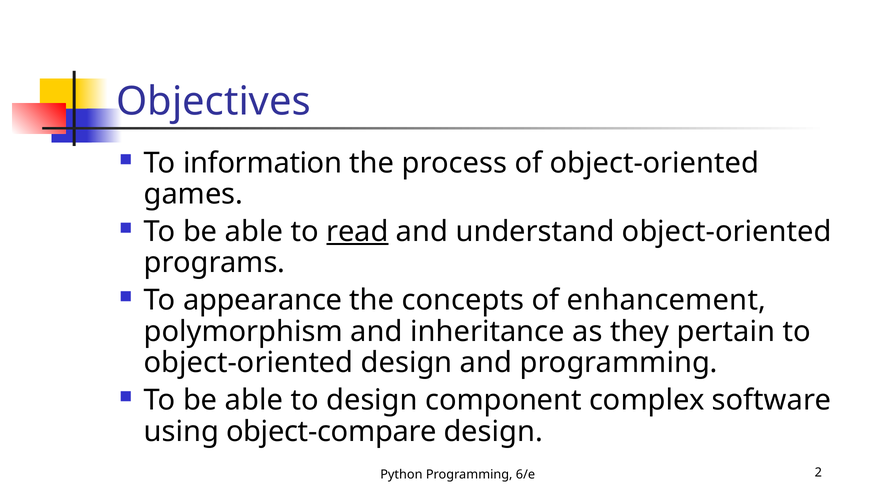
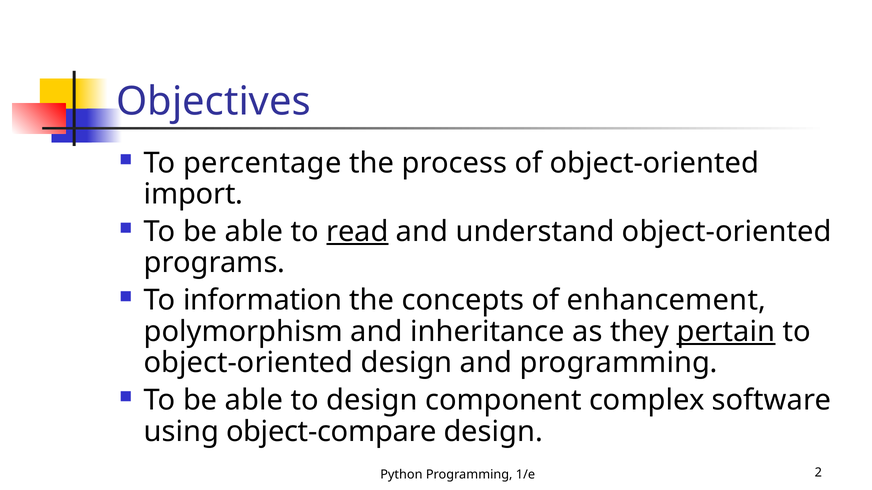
information: information -> percentage
games: games -> import
appearance: appearance -> information
pertain underline: none -> present
6/e: 6/e -> 1/e
